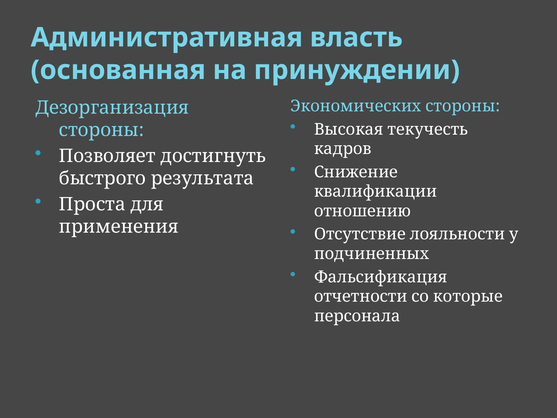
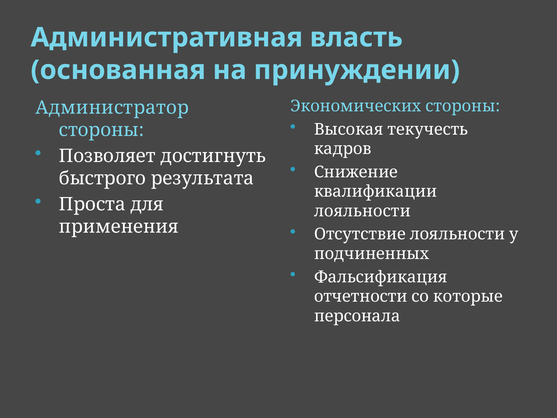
Дезорганизация: Дезорганизация -> Администратор
отношению at (363, 211): отношению -> лояльности
